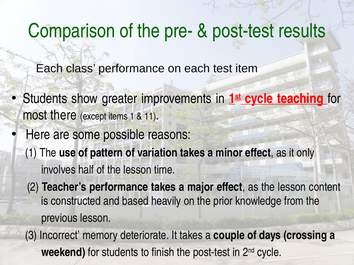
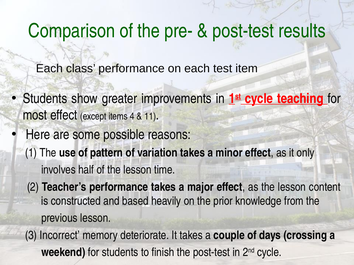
most there: there -> effect
items 1: 1 -> 4
